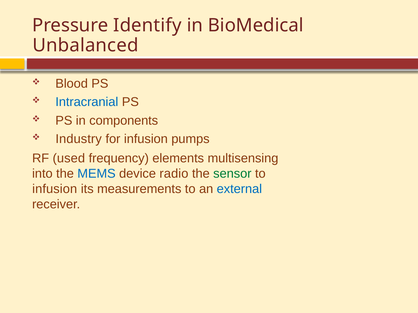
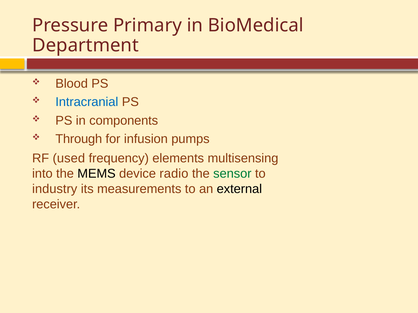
Identify: Identify -> Primary
Unbalanced: Unbalanced -> Department
Industry: Industry -> Through
MEMS colour: blue -> black
infusion at (55, 189): infusion -> industry
external colour: blue -> black
